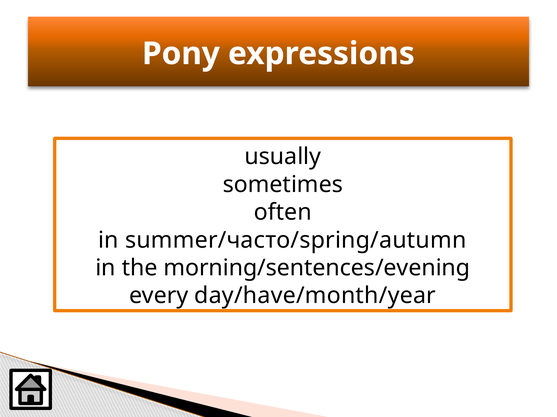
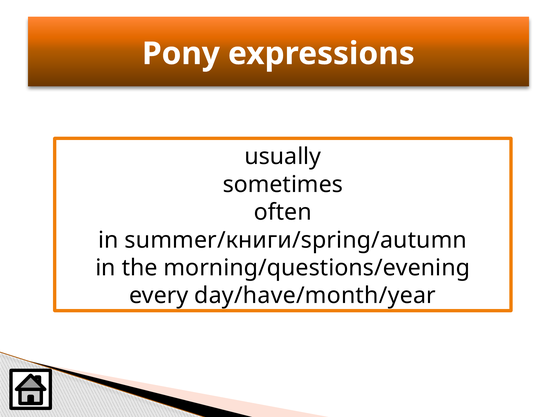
summer/часто/spring/autumn: summer/часто/spring/autumn -> summer/книги/spring/autumn
morning/sentences/evening: morning/sentences/evening -> morning/questions/evening
